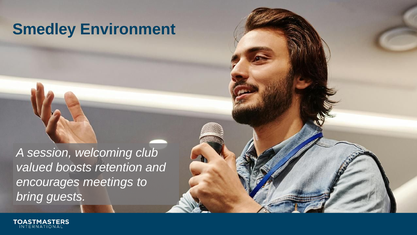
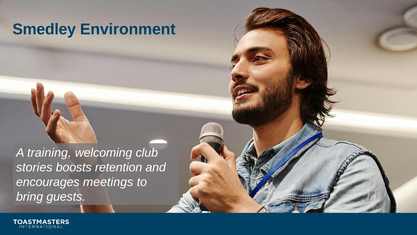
session: session -> training
valued: valued -> stories
